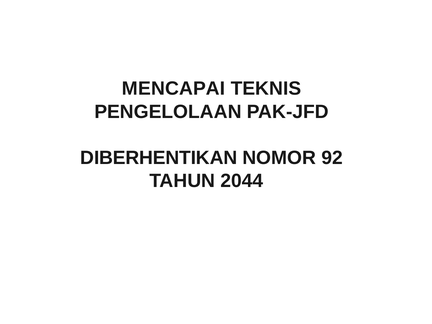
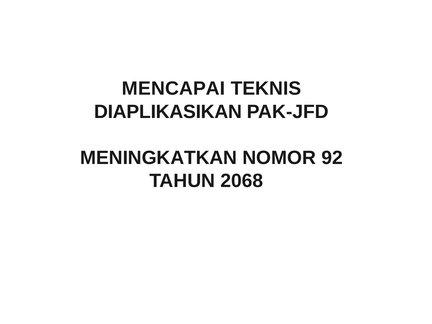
PENGELOLAAN: PENGELOLAAN -> DIAPLIKASIKAN
DIBERHENTIKAN: DIBERHENTIKAN -> MENINGKATKAN
2044: 2044 -> 2068
